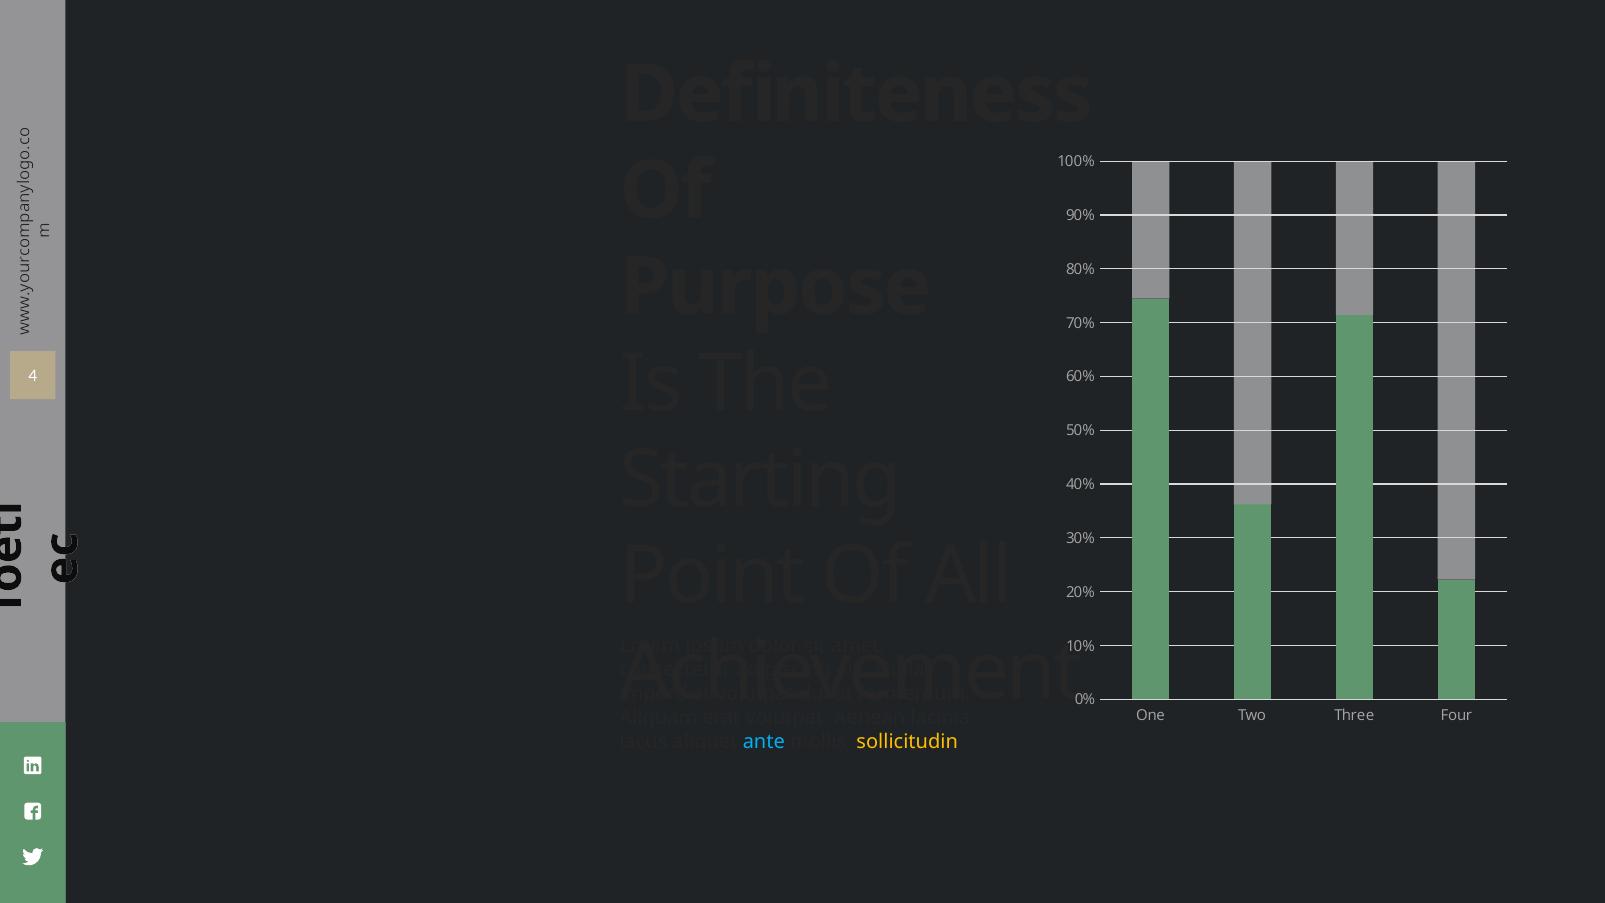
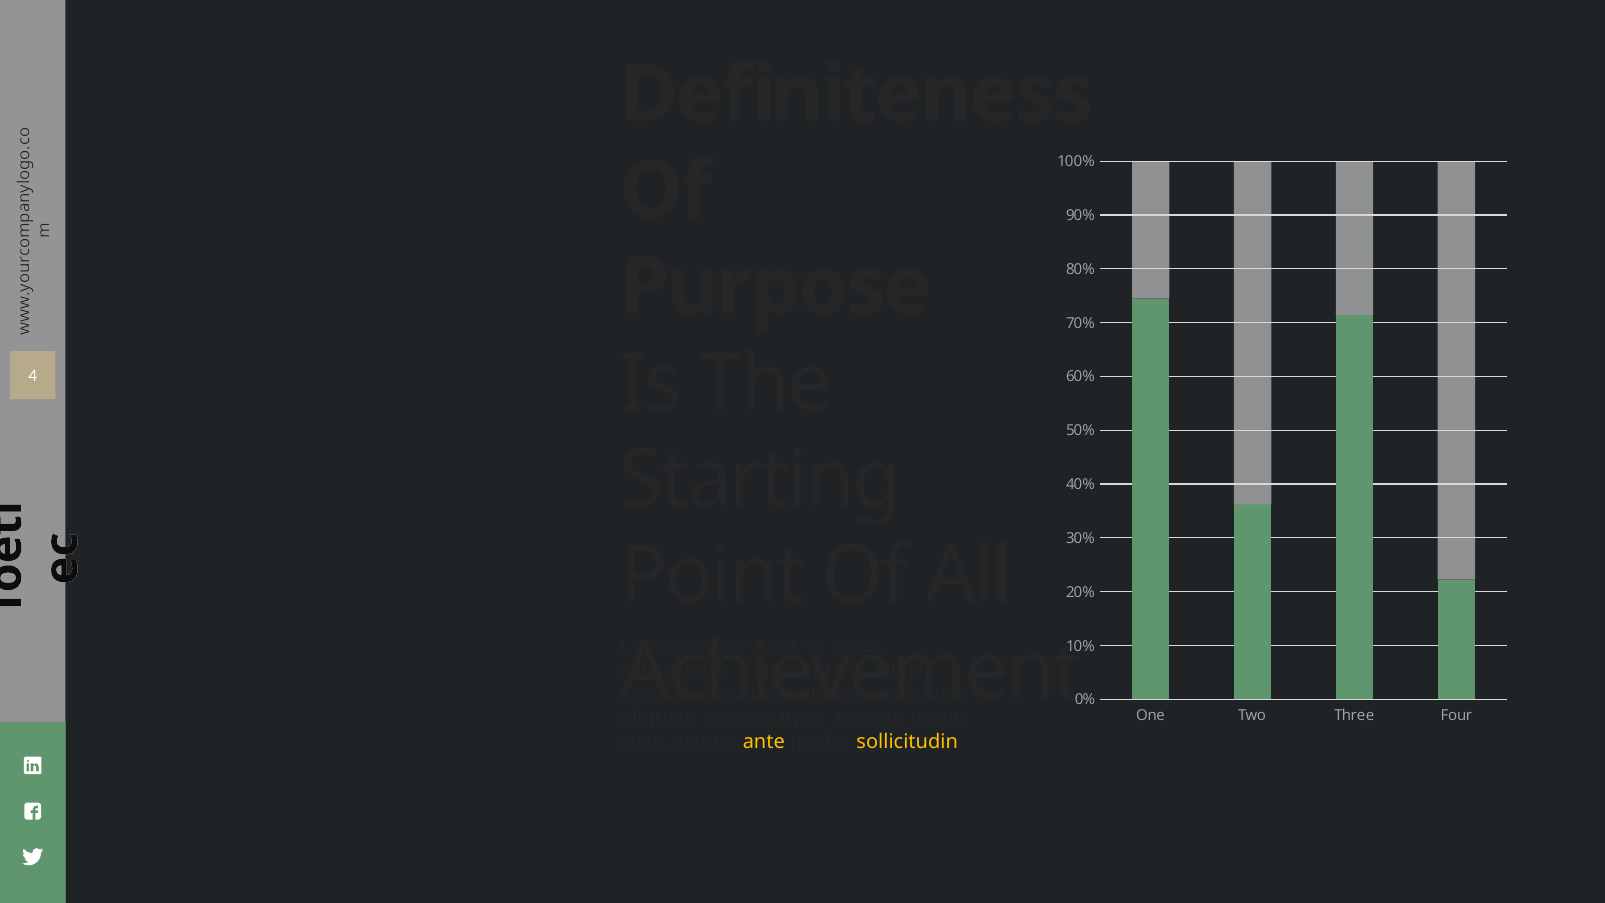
ante colour: light blue -> yellow
